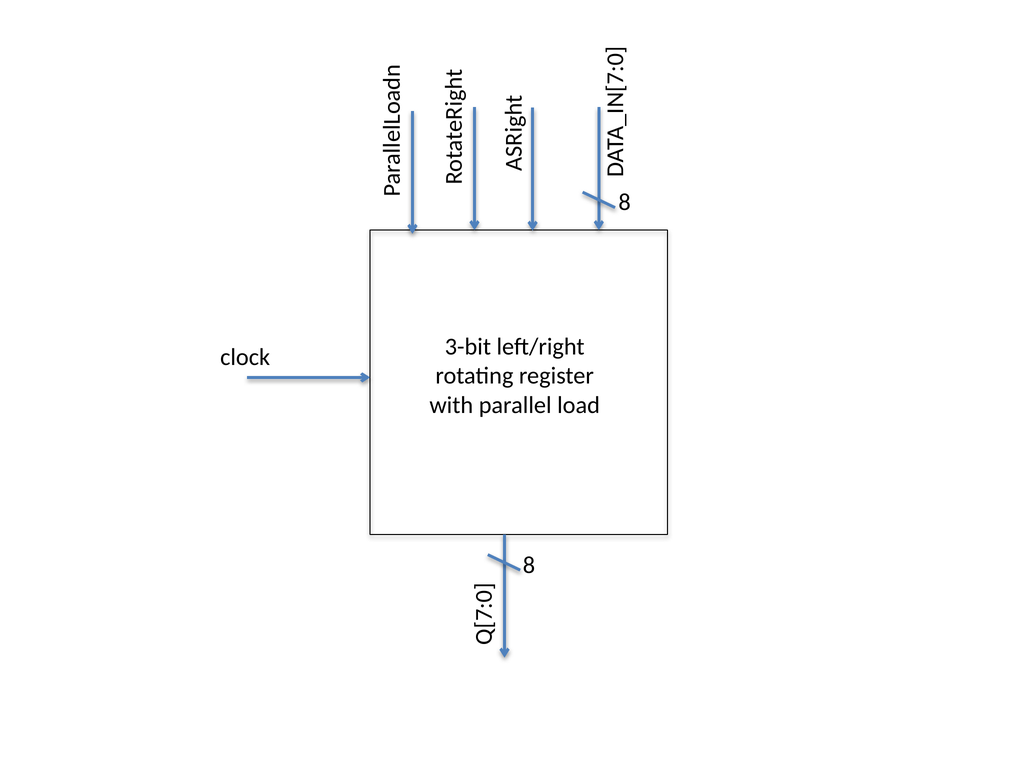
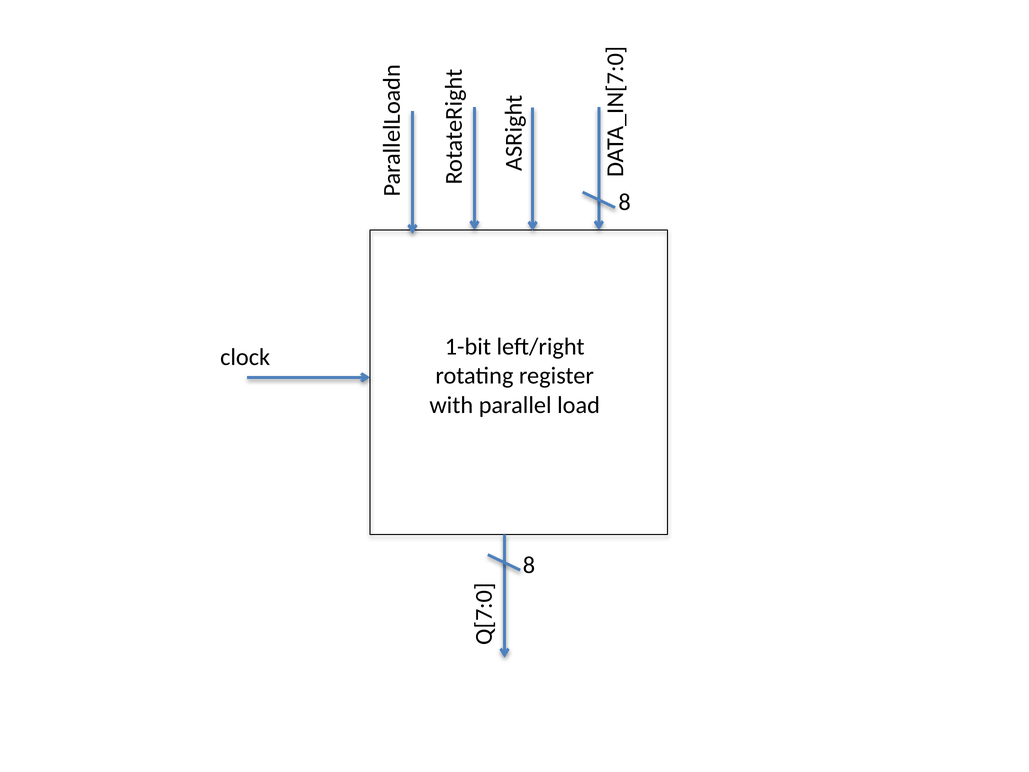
3-bit: 3-bit -> 1-bit
